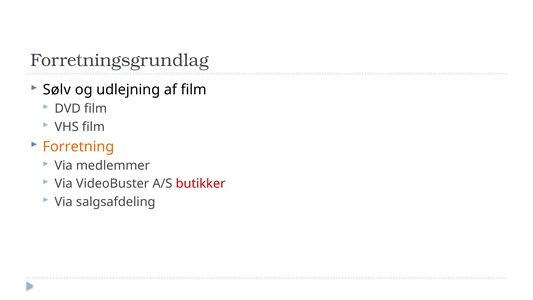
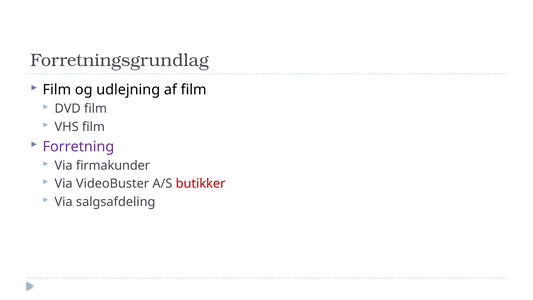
Sølv at (57, 90): Sølv -> Film
Forretning colour: orange -> purple
medlemmer: medlemmer -> firmakunder
